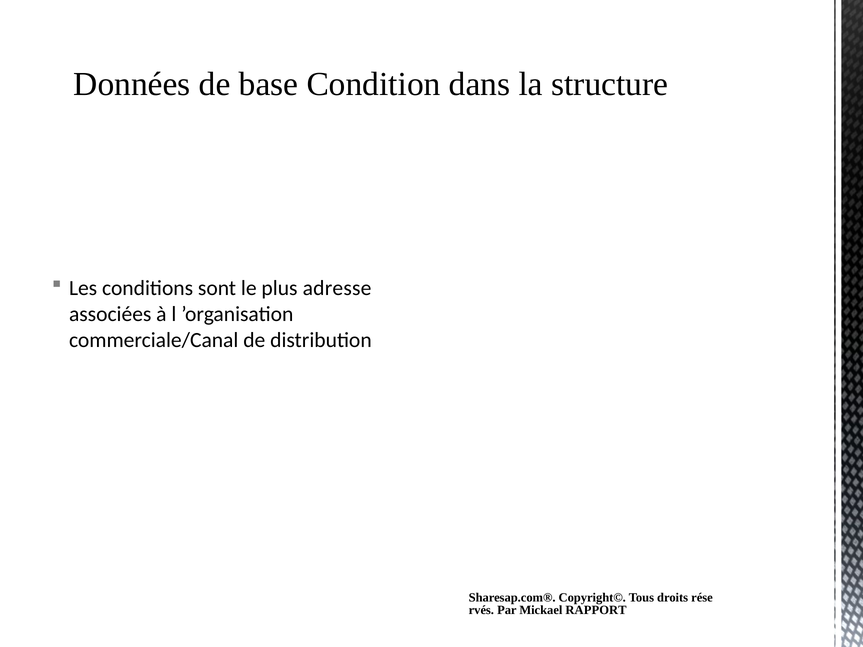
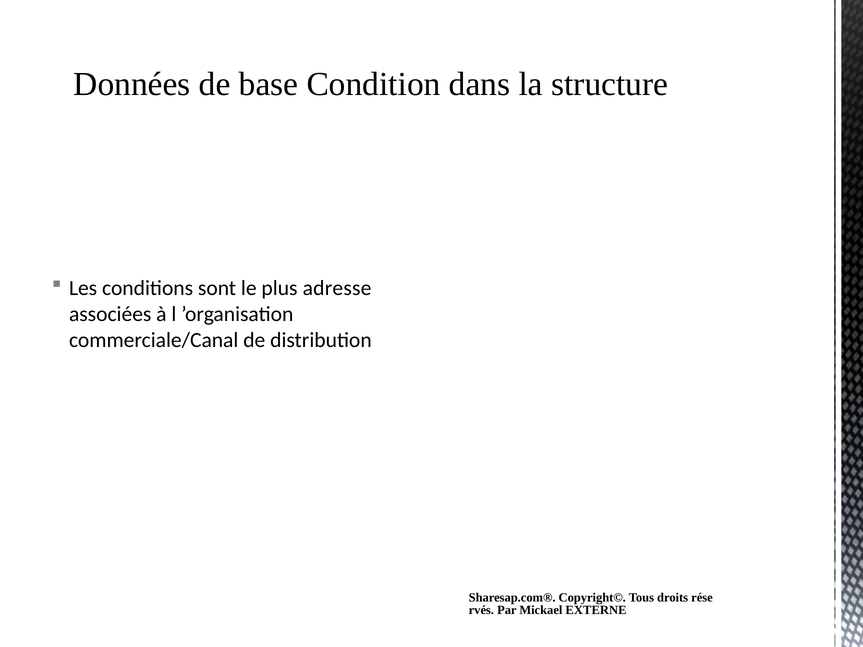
RAPPORT: RAPPORT -> EXTERNE
